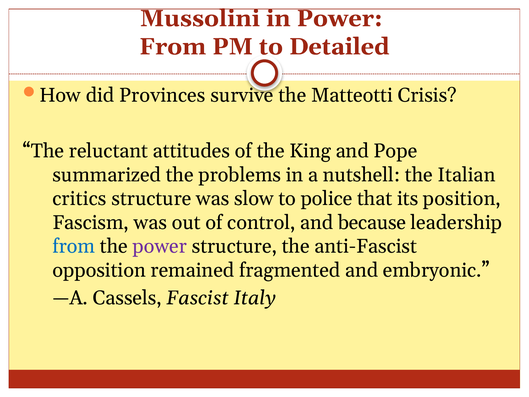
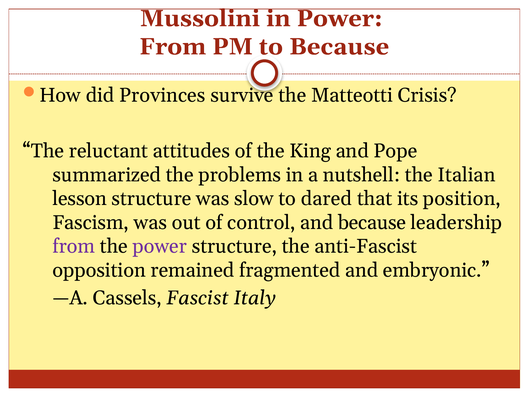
to Detailed: Detailed -> Because
critics: critics -> lesson
police: police -> dared
from at (74, 246) colour: blue -> purple
